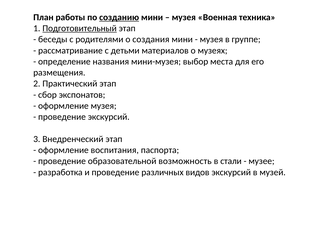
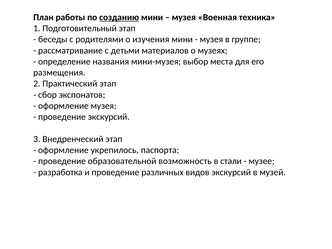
Подготовительный underline: present -> none
создания: создания -> изучения
воспитания: воспитания -> укрепилось
